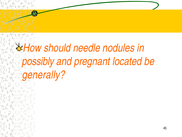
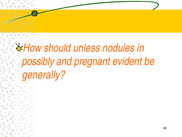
needle: needle -> unless
located: located -> evident
